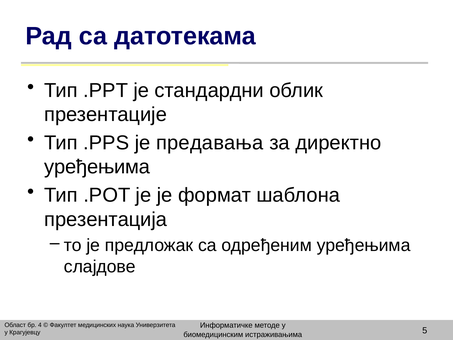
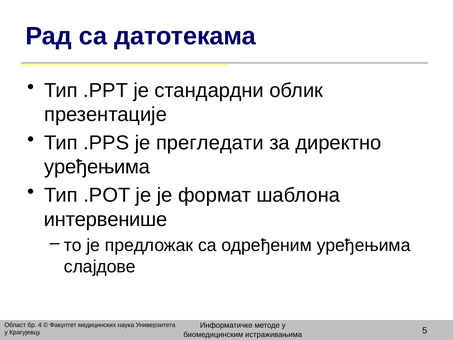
предавања: предавања -> прегледати
презентација: презентација -> интервенише
